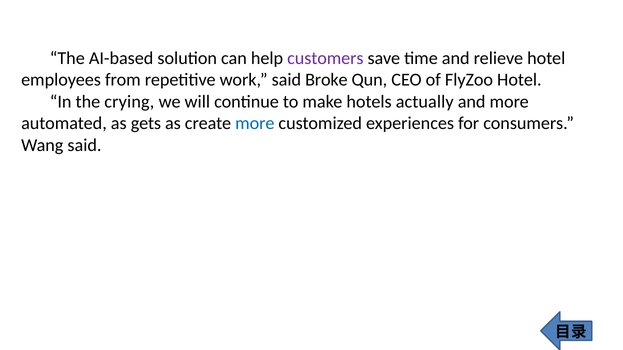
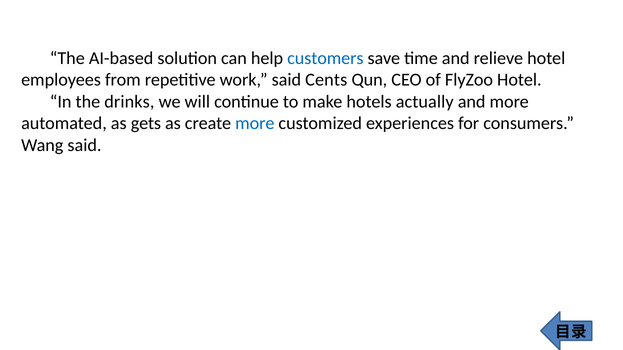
customers colour: purple -> blue
Broke: Broke -> Cents
crying: crying -> drinks
